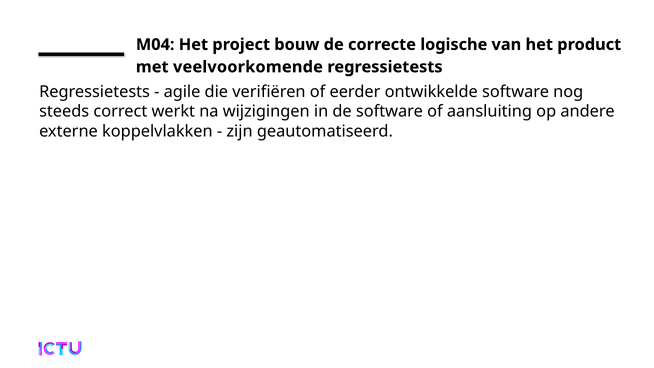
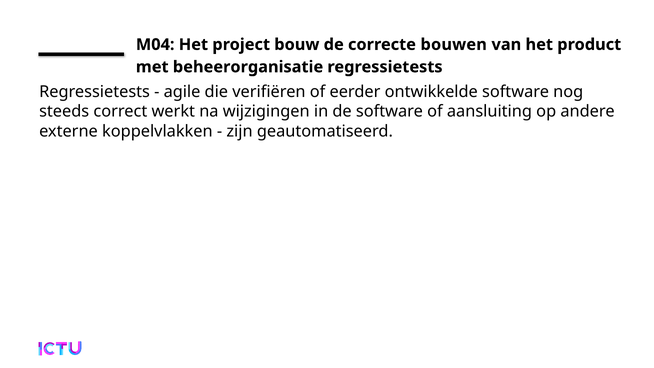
logische: logische -> bouwen
veelvoorkomende: veelvoorkomende -> beheerorganisatie
